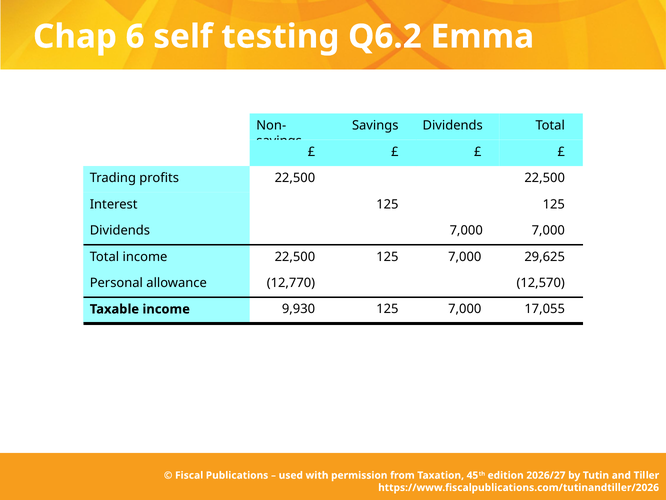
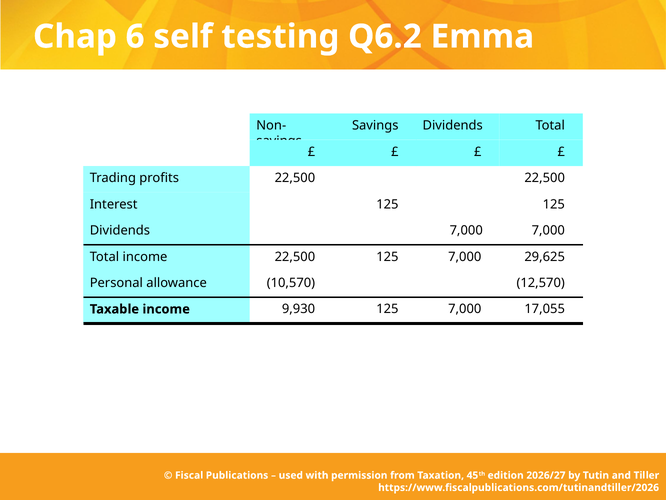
12,770: 12,770 -> 10,570
